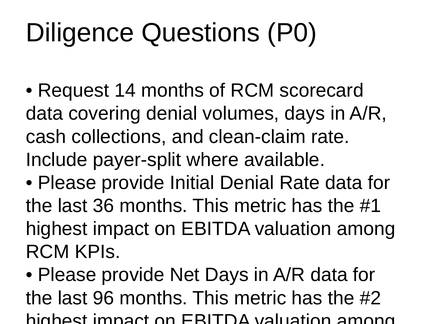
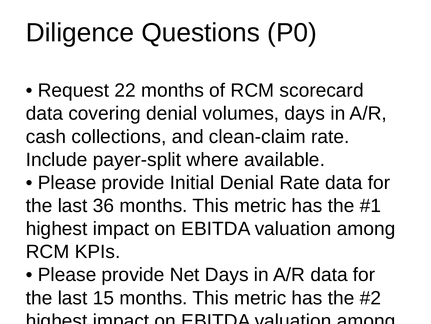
14: 14 -> 22
96: 96 -> 15
